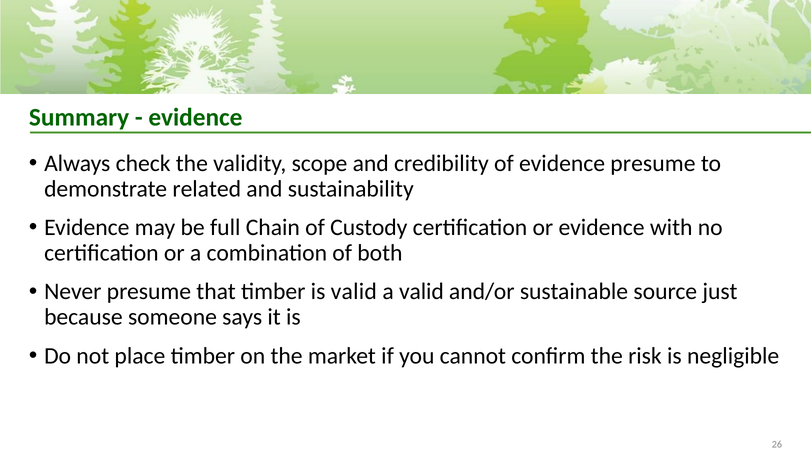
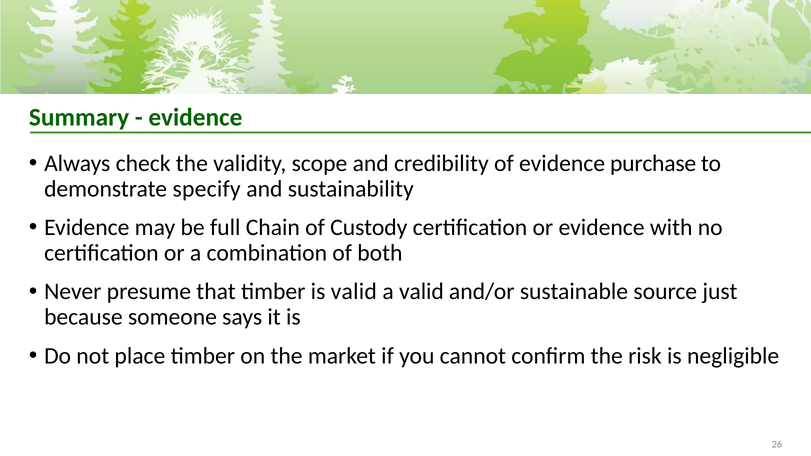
evidence presume: presume -> purchase
related: related -> specify
